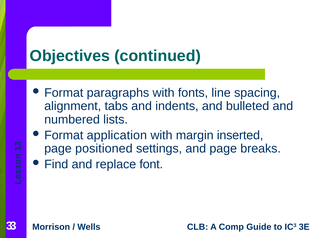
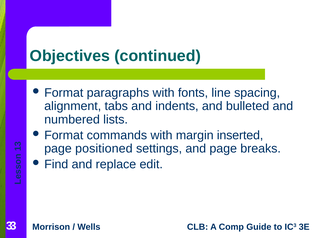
application: application -> commands
font: font -> edit
